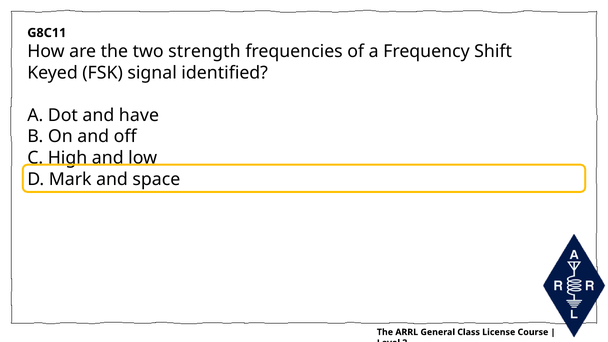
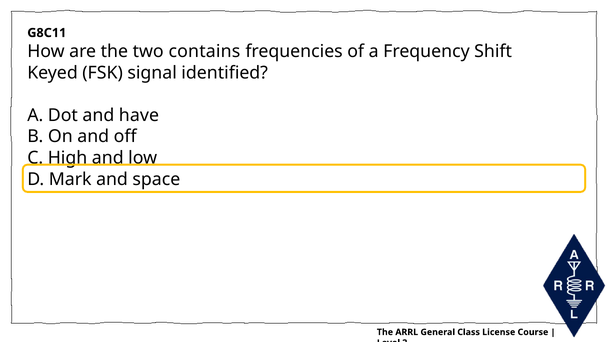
strength: strength -> contains
